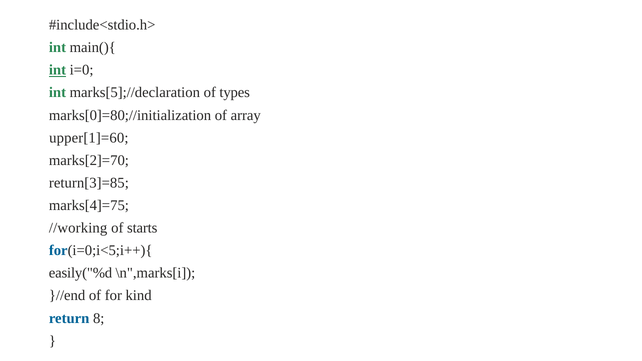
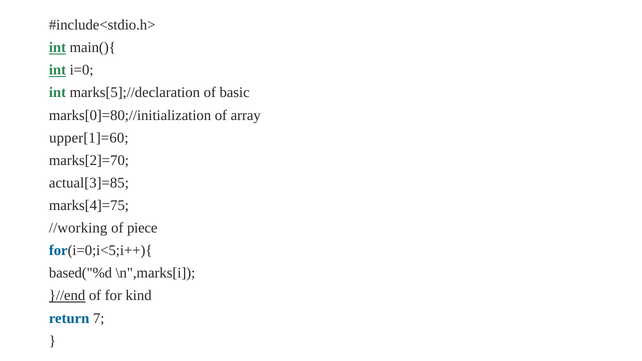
int at (57, 48) underline: none -> present
types: types -> basic
return[3]=85: return[3]=85 -> actual[3]=85
starts: starts -> piece
easily("%d: easily("%d -> based("%d
}//end underline: none -> present
8: 8 -> 7
